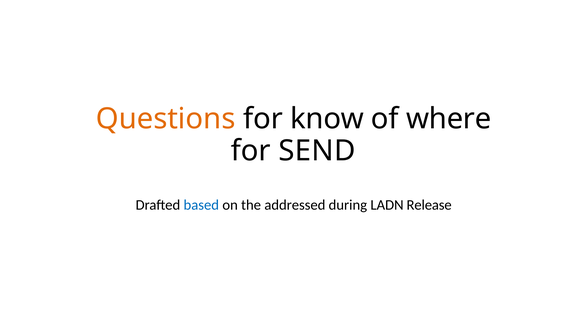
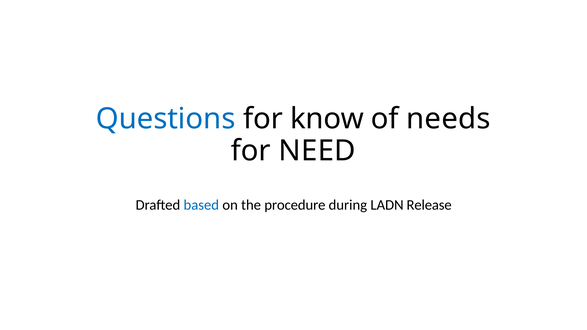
Questions colour: orange -> blue
where: where -> needs
SEND: SEND -> NEED
addressed: addressed -> procedure
